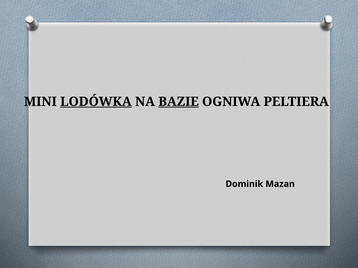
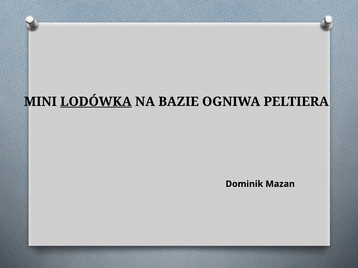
BAZIE underline: present -> none
